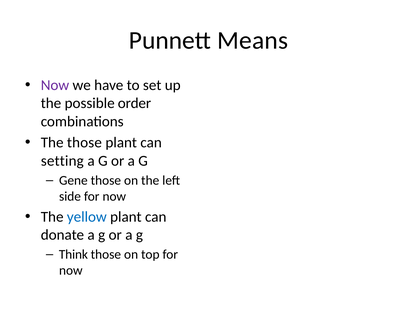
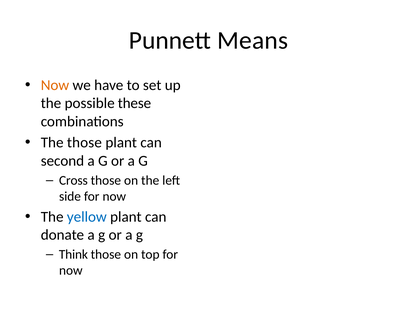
Now at (55, 85) colour: purple -> orange
order: order -> these
setting: setting -> second
Gene: Gene -> Cross
